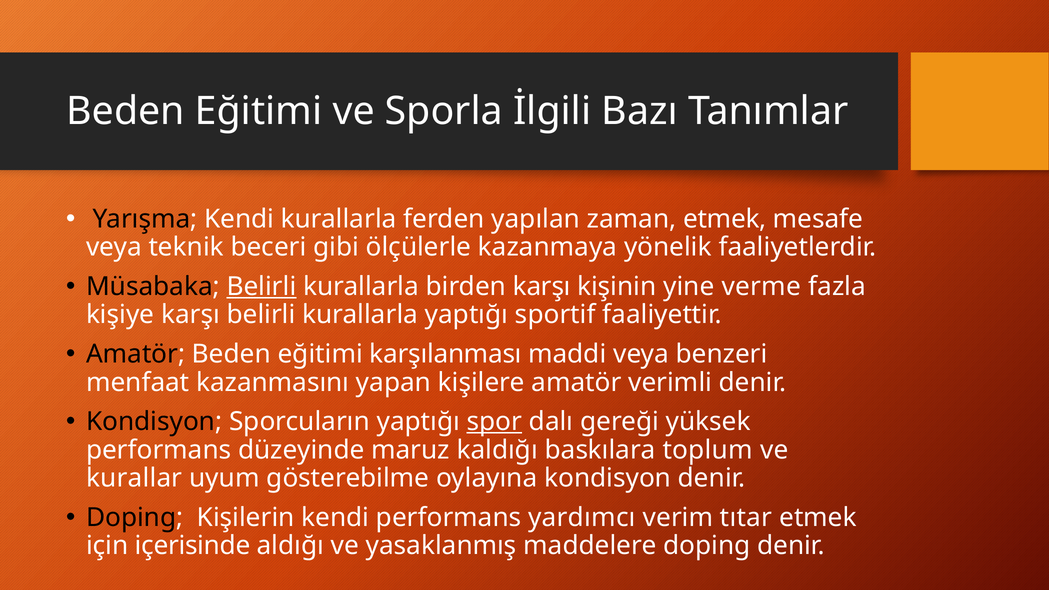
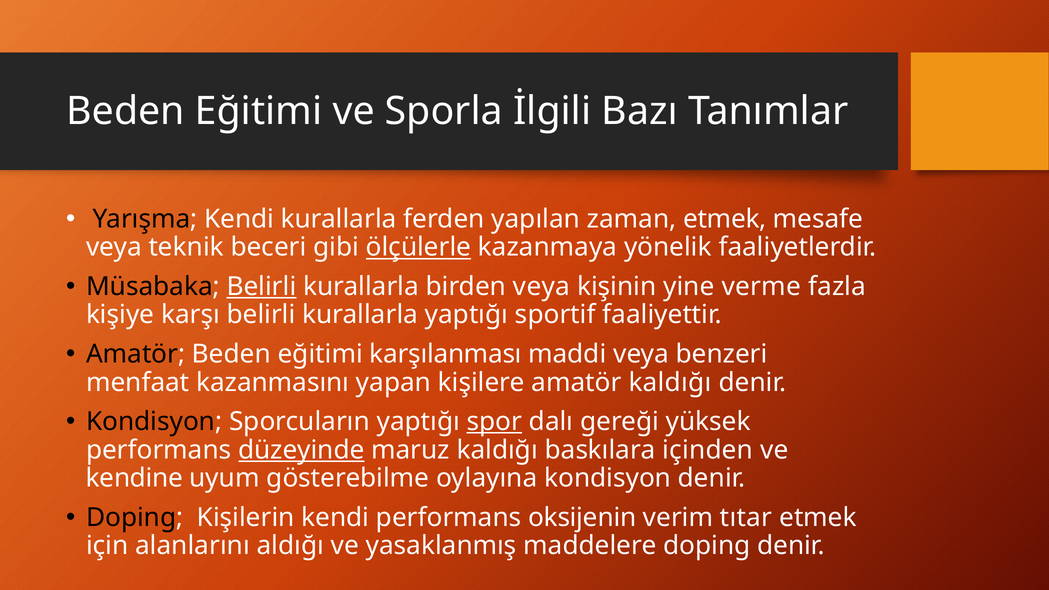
ölçülerle underline: none -> present
birden karşı: karşı -> veya
amatör verimli: verimli -> kaldığı
düzeyinde underline: none -> present
toplum: toplum -> içinden
kurallar: kurallar -> kendine
yardımcı: yardımcı -> oksijenin
içerisinde: içerisinde -> alanlarını
